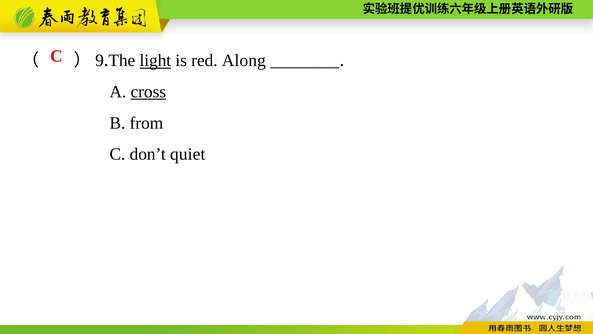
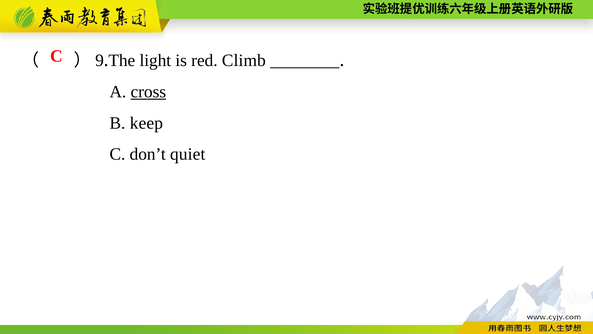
light underline: present -> none
Along: Along -> Climb
from: from -> keep
